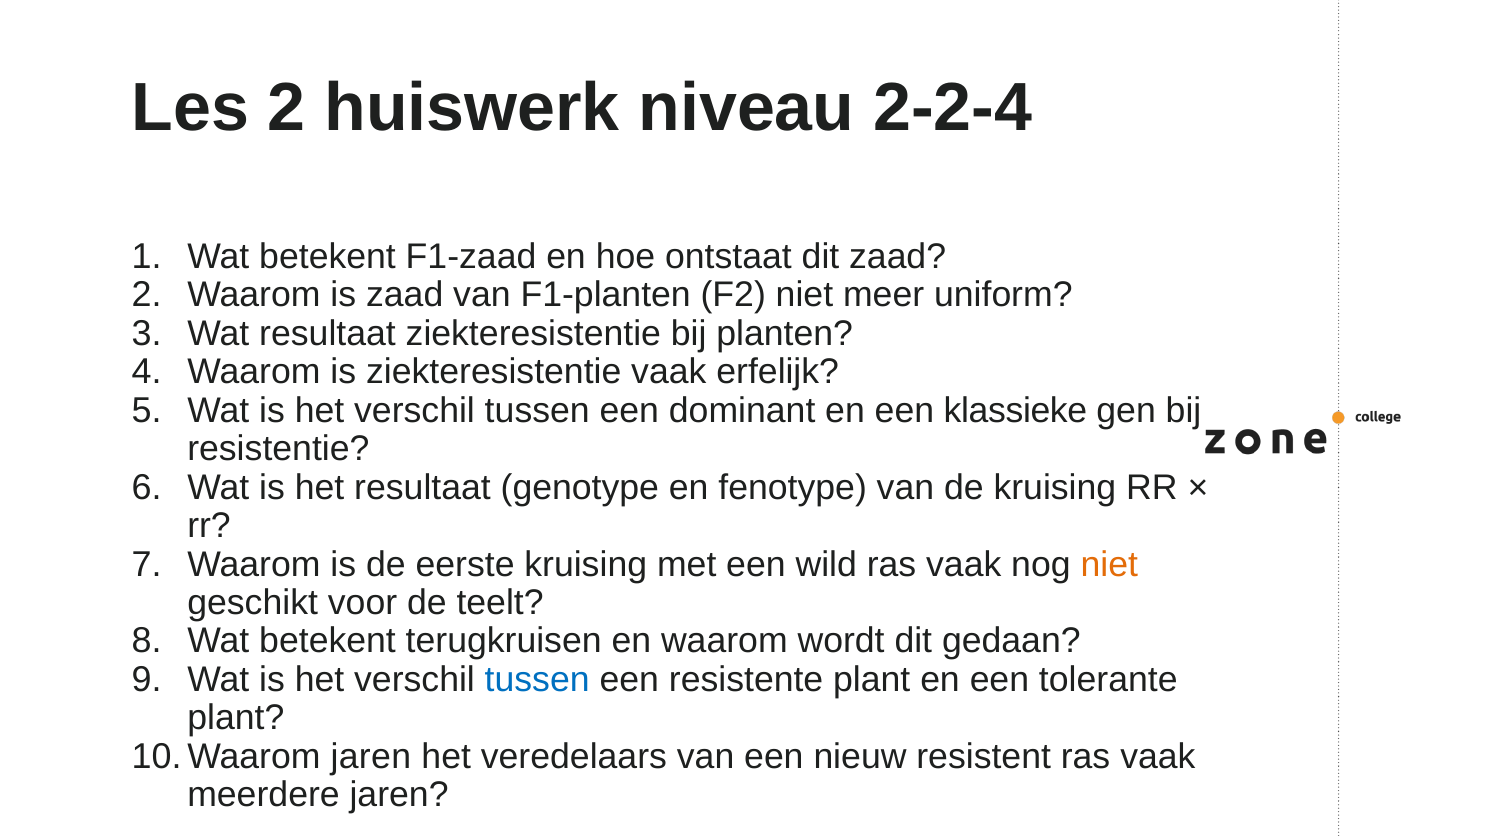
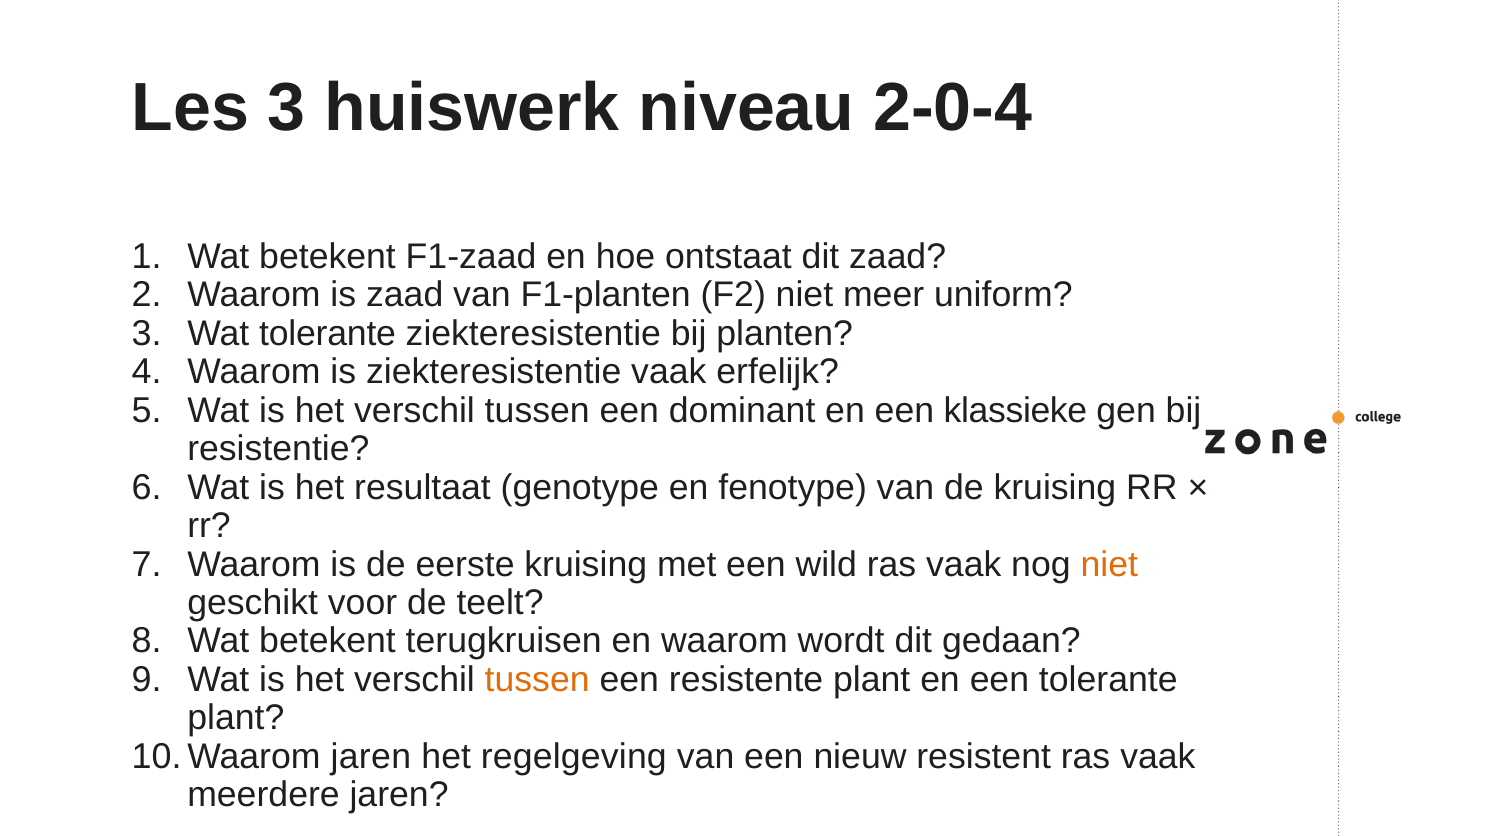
Les 2: 2 -> 3
2-2-4: 2-2-4 -> 2-0-4
Wat resultaat: resultaat -> tolerante
tussen at (537, 680) colour: blue -> orange
veredelaars: veredelaars -> regelgeving
